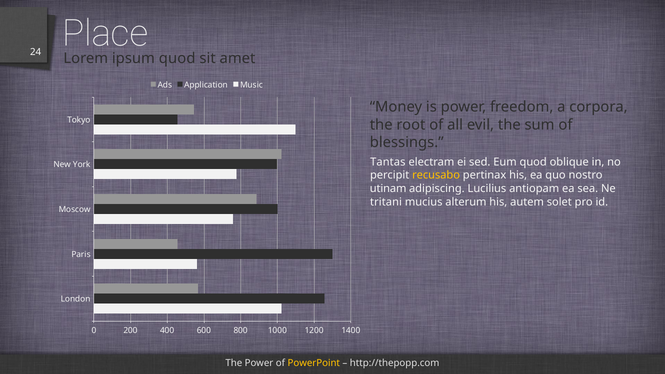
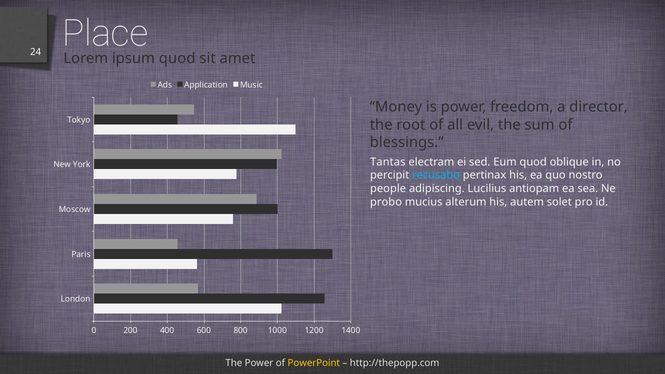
corpora: corpora -> director
recusabo colour: yellow -> light blue
utinam: utinam -> people
tritani: tritani -> probo
